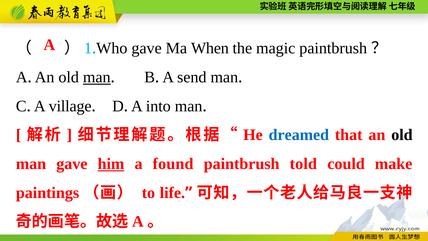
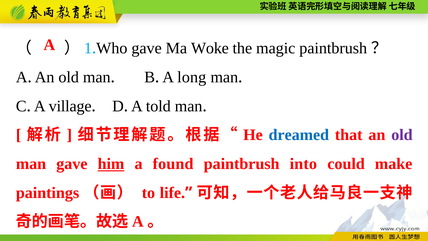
When: When -> Woke
man at (97, 77) underline: present -> none
send: send -> long
into: into -> told
old at (402, 135) colour: black -> purple
told: told -> into
